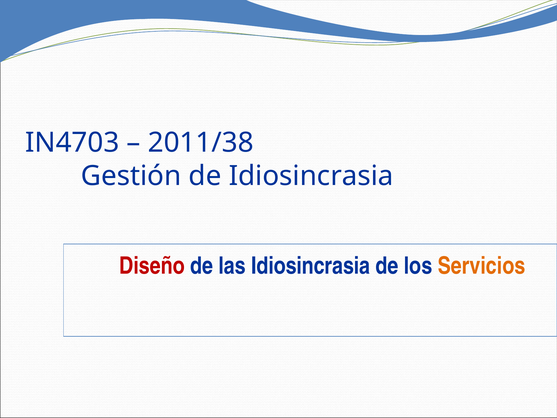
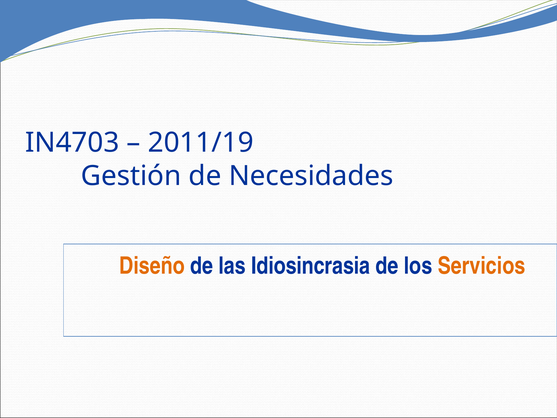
2011/38: 2011/38 -> 2011/19
de Idiosincrasia: Idiosincrasia -> Necesidades
Diseño colour: red -> orange
